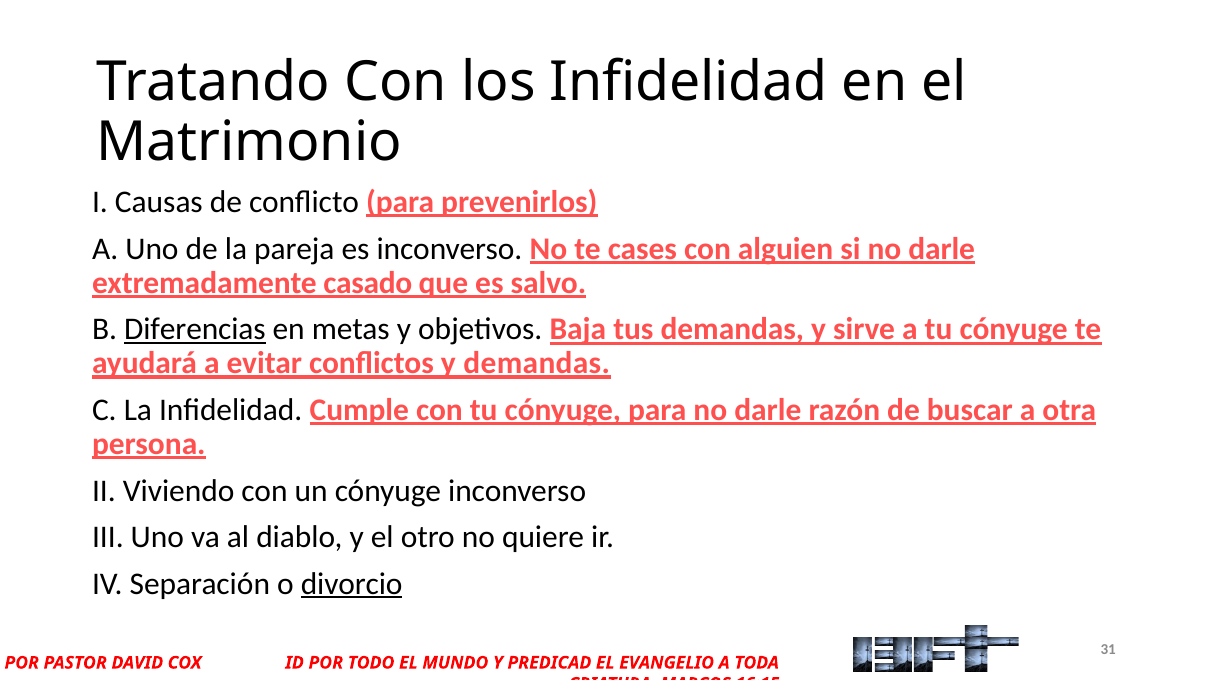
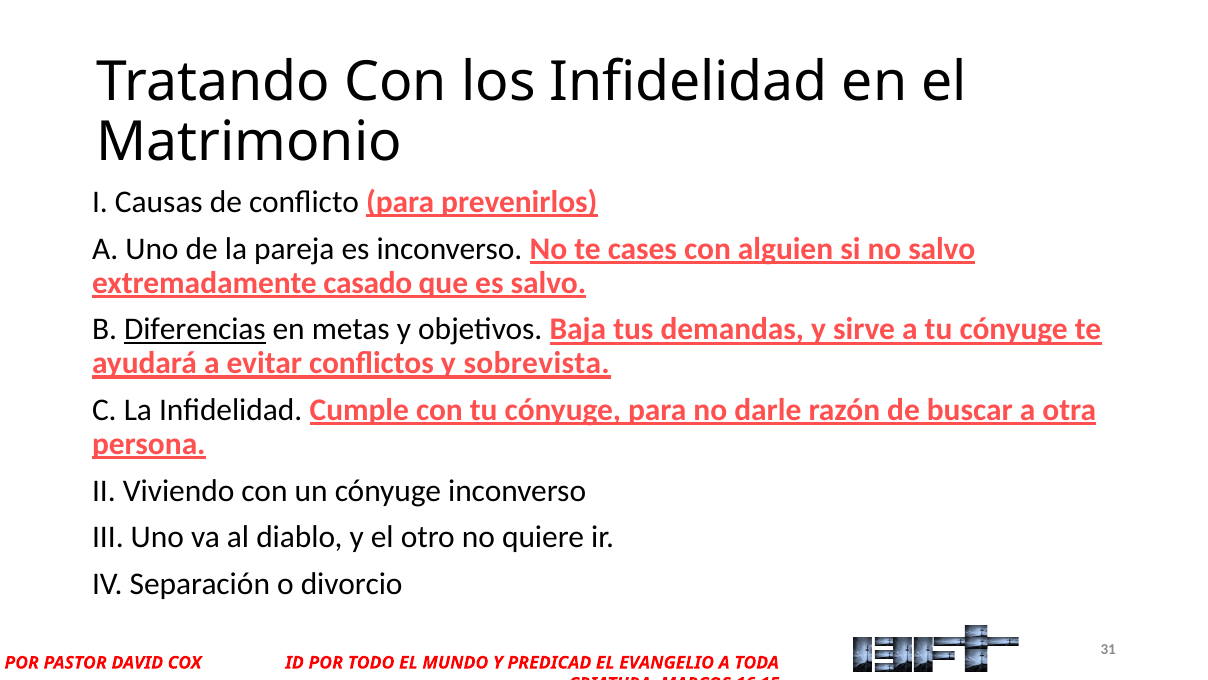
si no darle: darle -> salvo
y demandas: demandas -> sobrevista
divorcio underline: present -> none
